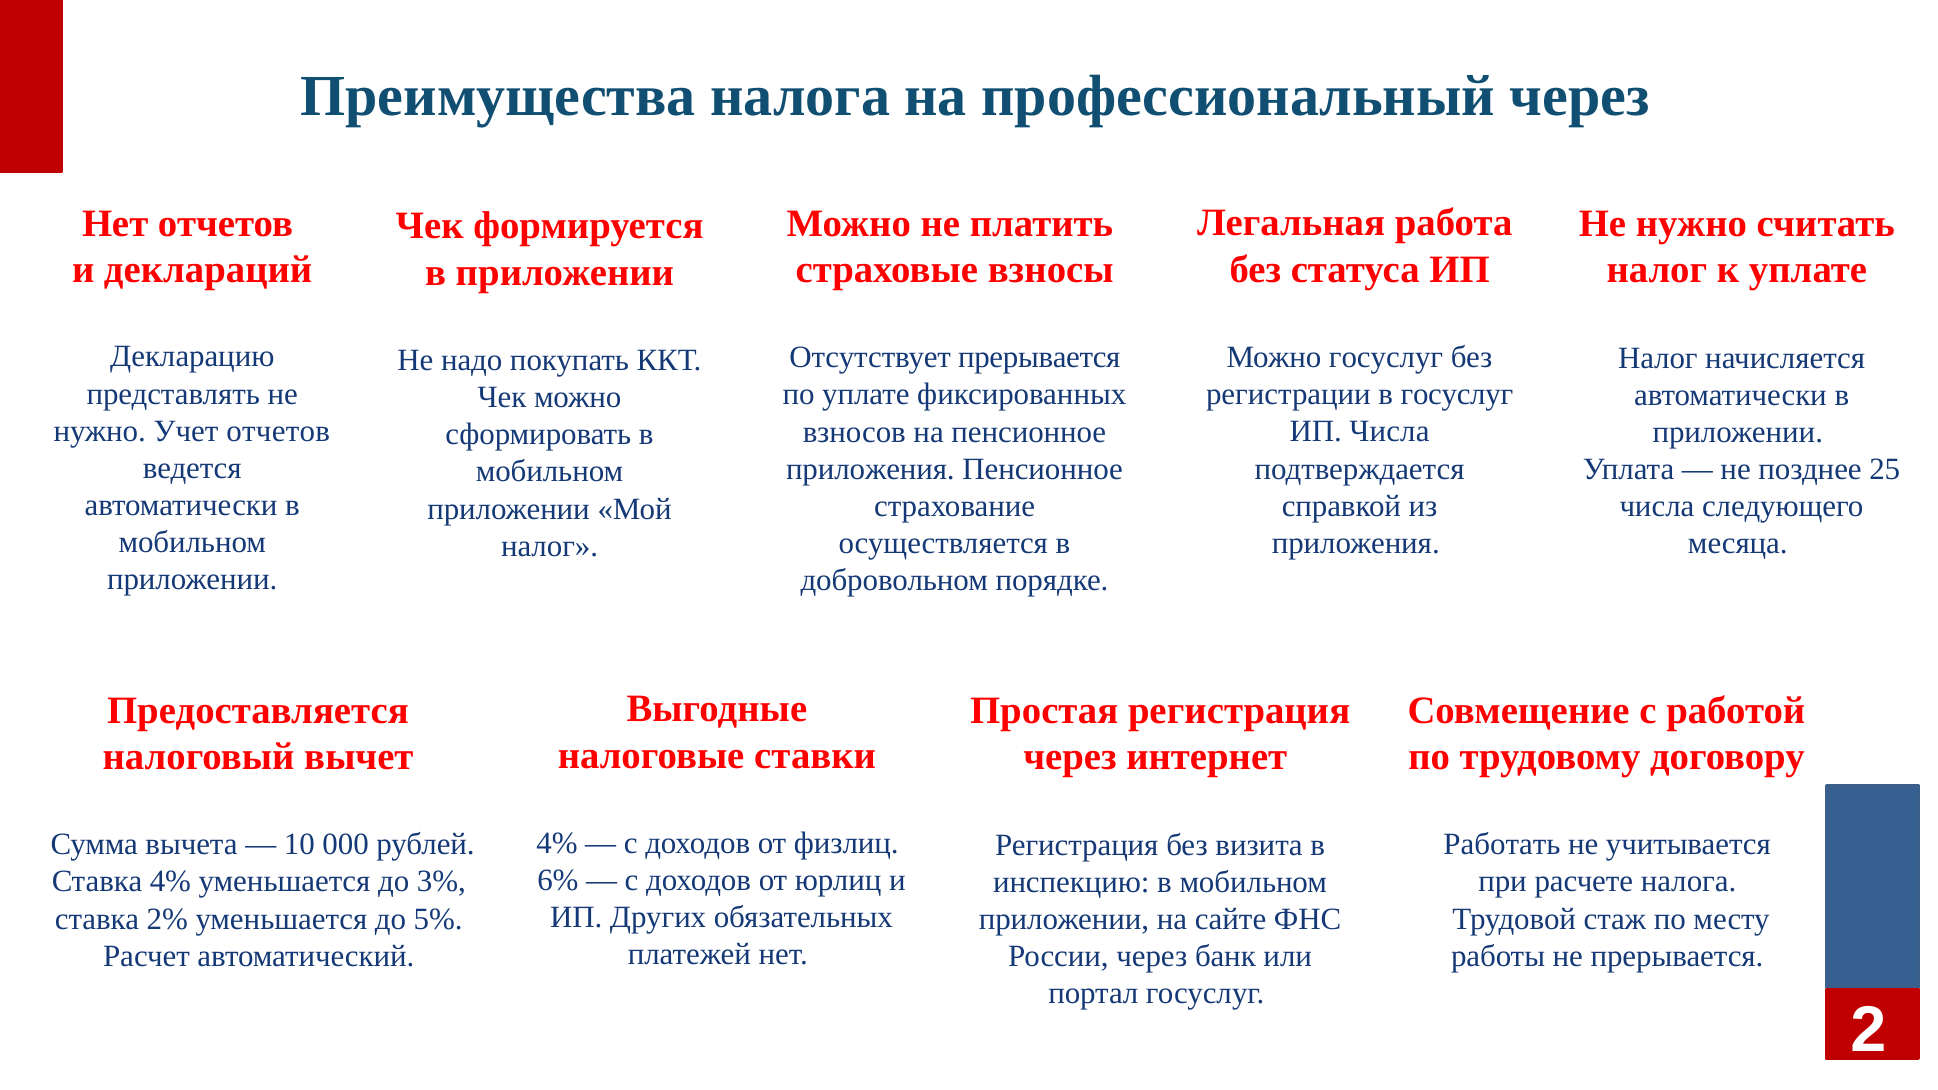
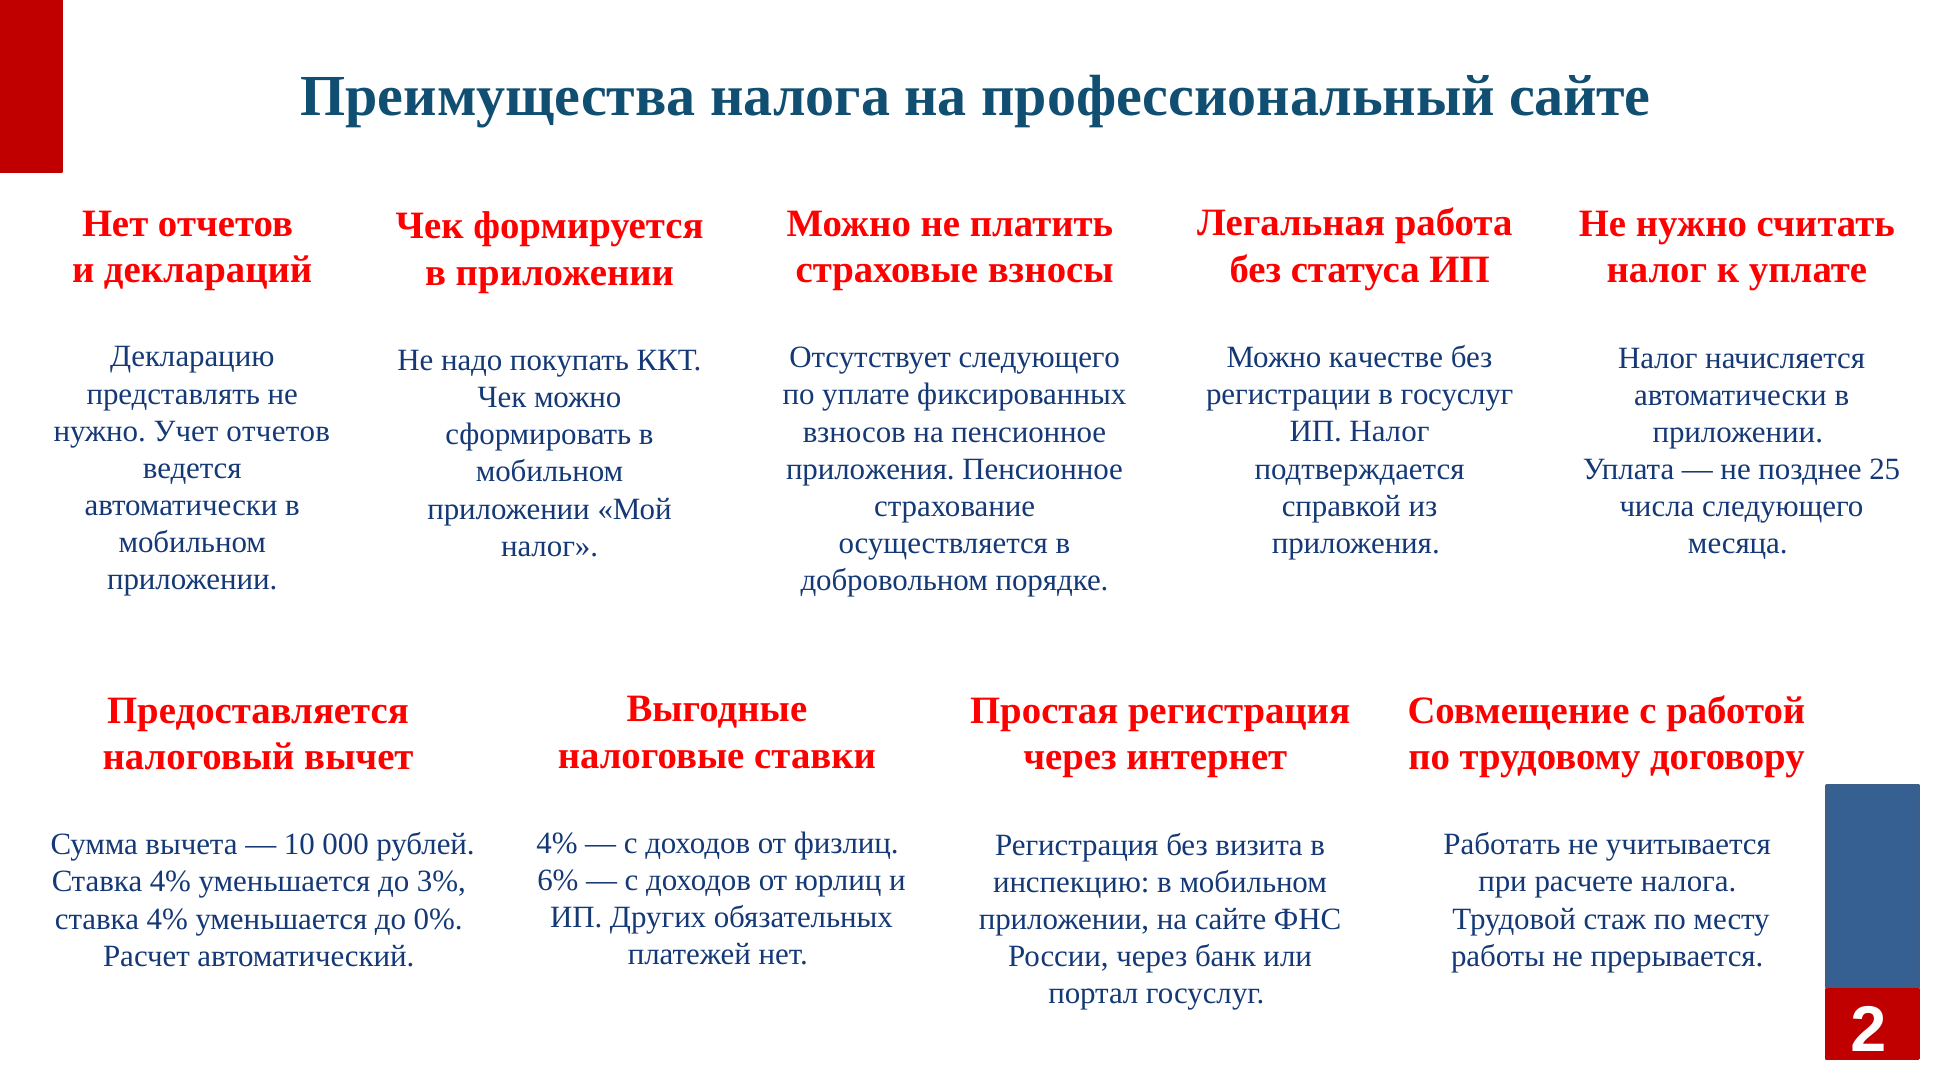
профессиональный через: через -> сайте
Можно госуслуг: госуслуг -> качестве
Отсутствует прерывается: прерывается -> следующего
ИП Числа: Числа -> Налог
2% at (167, 919): 2% -> 4%
5%: 5% -> 0%
